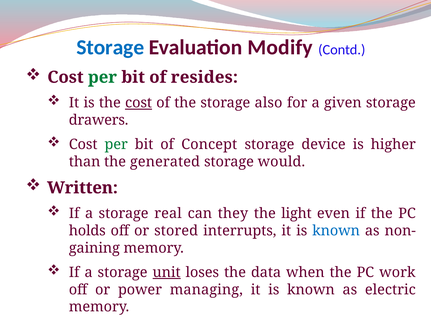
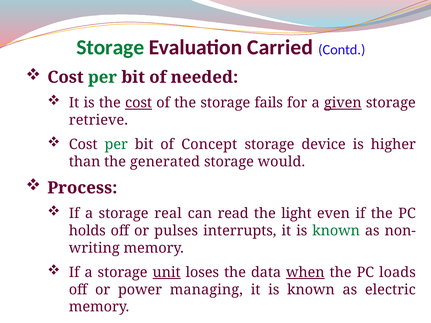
Storage at (110, 47) colour: blue -> green
Modify: Modify -> Carried
resides: resides -> needed
also: also -> fails
given underline: none -> present
drawers: drawers -> retrieve
Written: Written -> Process
they: they -> read
stored: stored -> pulses
known at (336, 231) colour: blue -> green
gaining: gaining -> writing
when underline: none -> present
work: work -> loads
